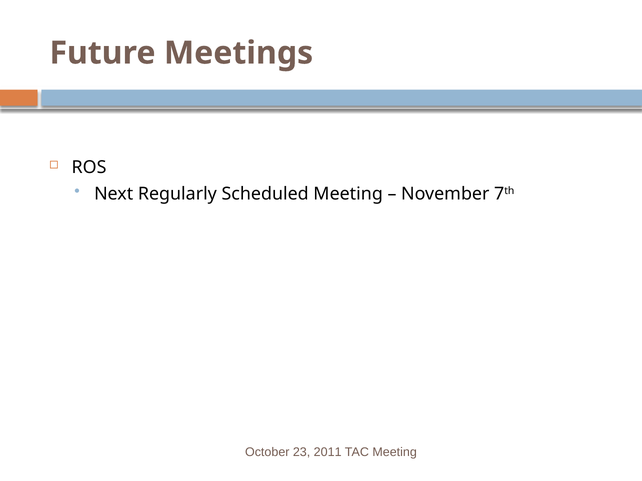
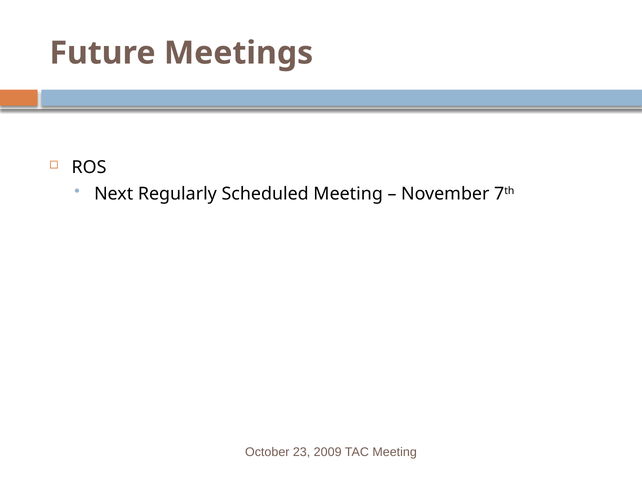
2011: 2011 -> 2009
